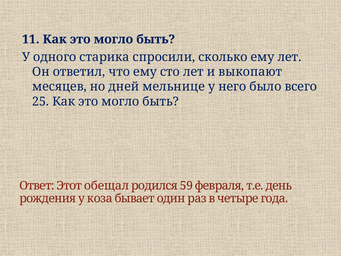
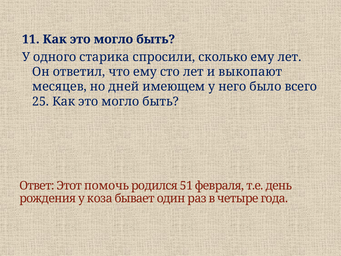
мельнице: мельнице -> имеющем
обещал: обещал -> помочь
59: 59 -> 51
